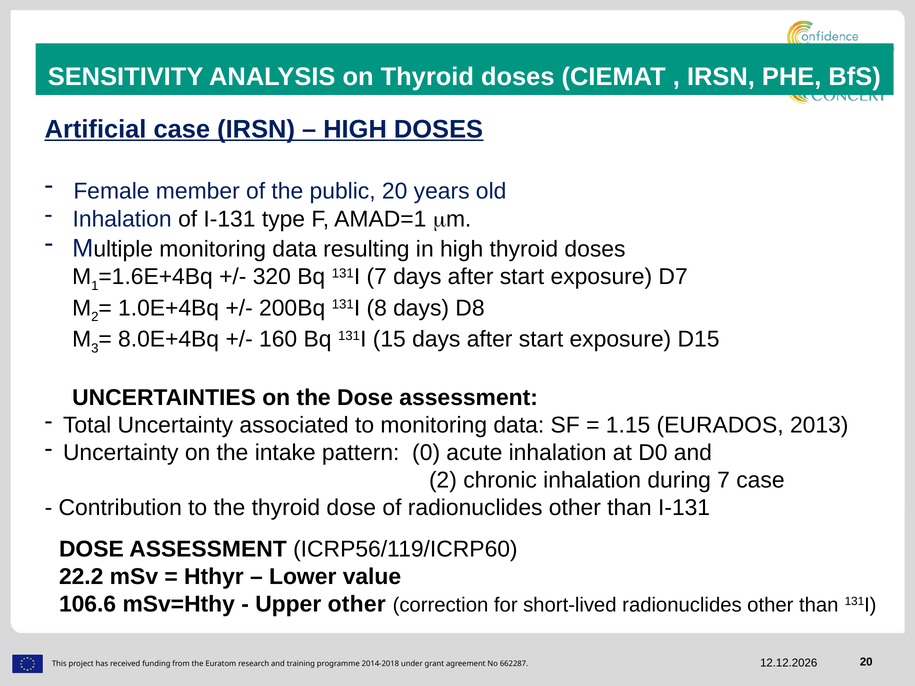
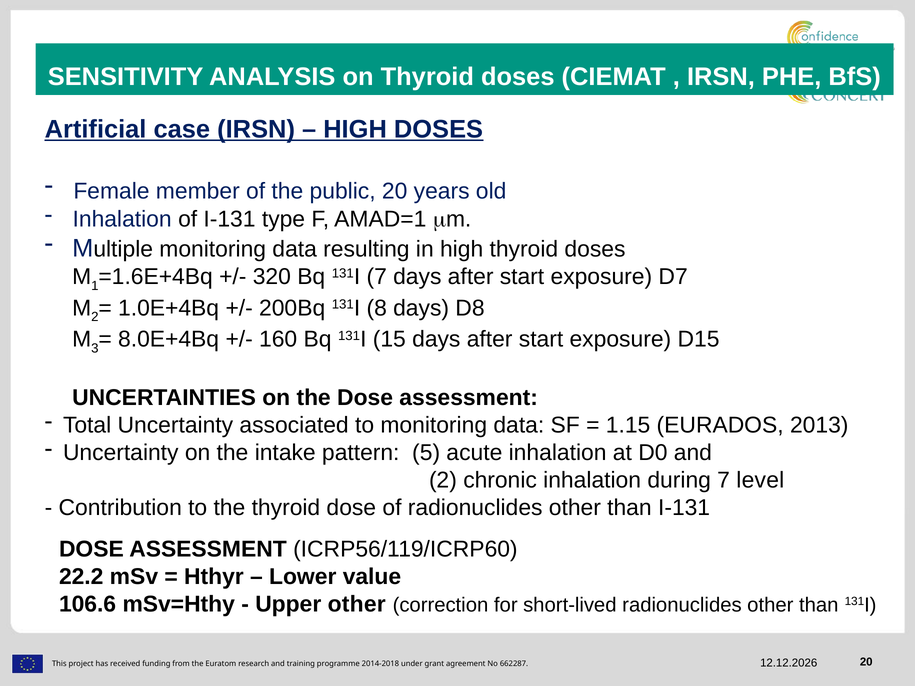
0: 0 -> 5
7 case: case -> level
